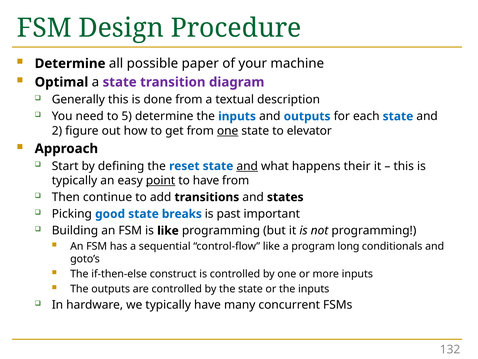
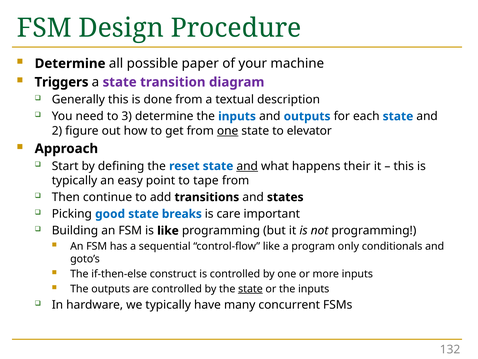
Optimal: Optimal -> Triggers
5: 5 -> 3
point underline: present -> none
to have: have -> tape
past: past -> care
long: long -> only
state at (250, 288) underline: none -> present
